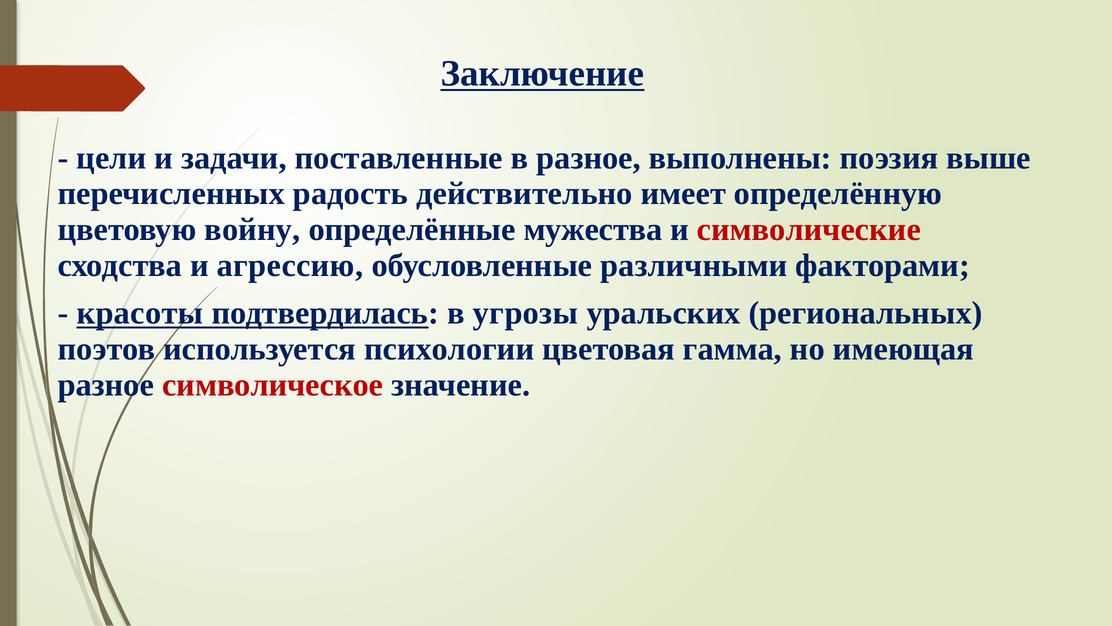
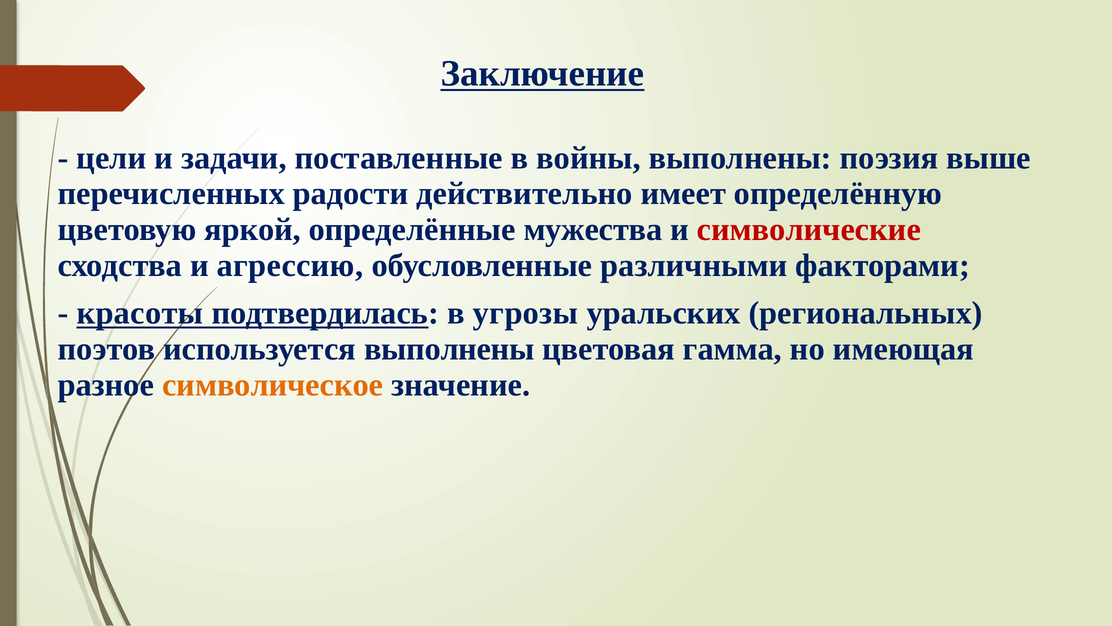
в разное: разное -> войны
радость: радость -> радости
войну: войну -> яркой
используется психологии: психологии -> выполнены
символическое colour: red -> orange
